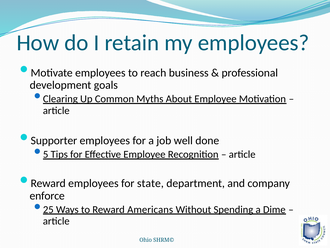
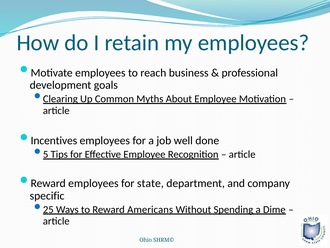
Supporter: Supporter -> Incentives
enforce: enforce -> specific
